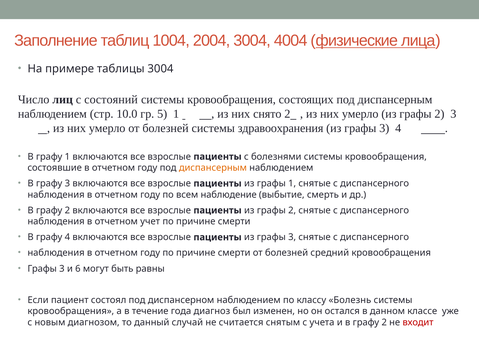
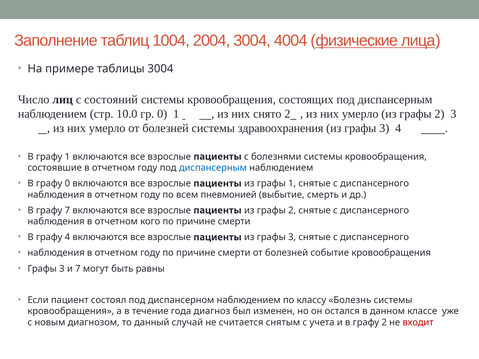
гр 5: 5 -> 0
диспансерным at (213, 168) colour: orange -> blue
графу 3: 3 -> 0
наблюдение: наблюдение -> пневмонией
2 at (67, 210): 2 -> 7
учет: учет -> кого
средний: средний -> событие
и 6: 6 -> 7
